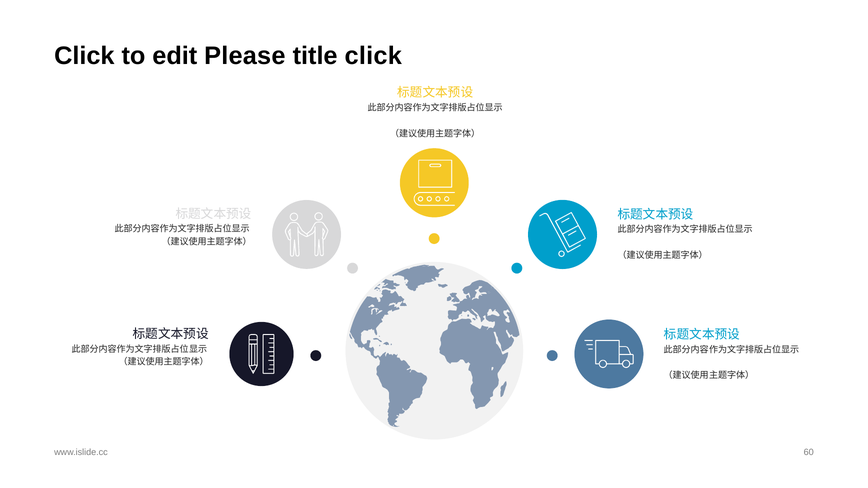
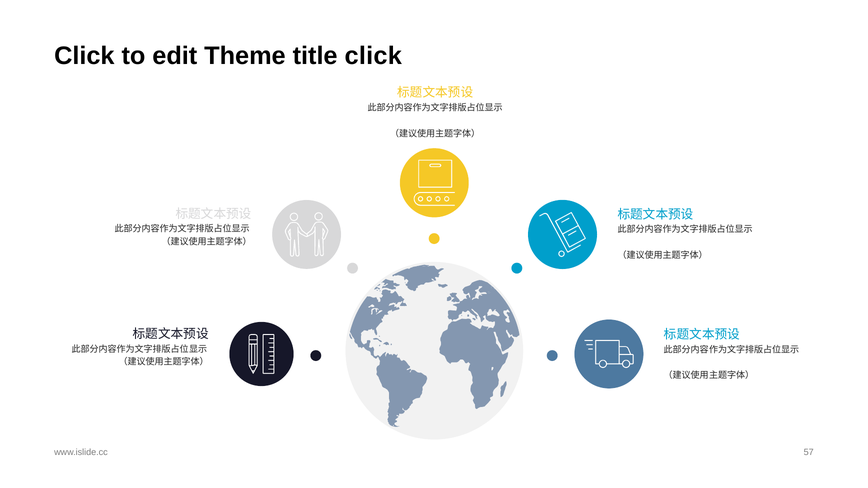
Please: Please -> Theme
60: 60 -> 57
